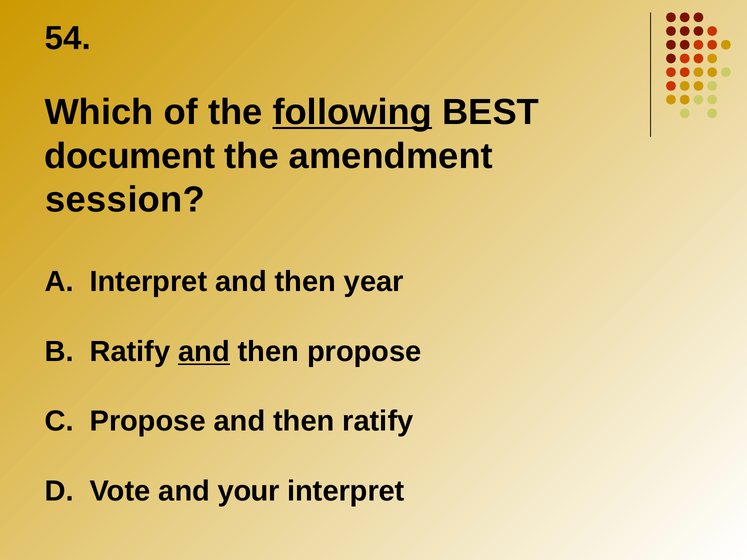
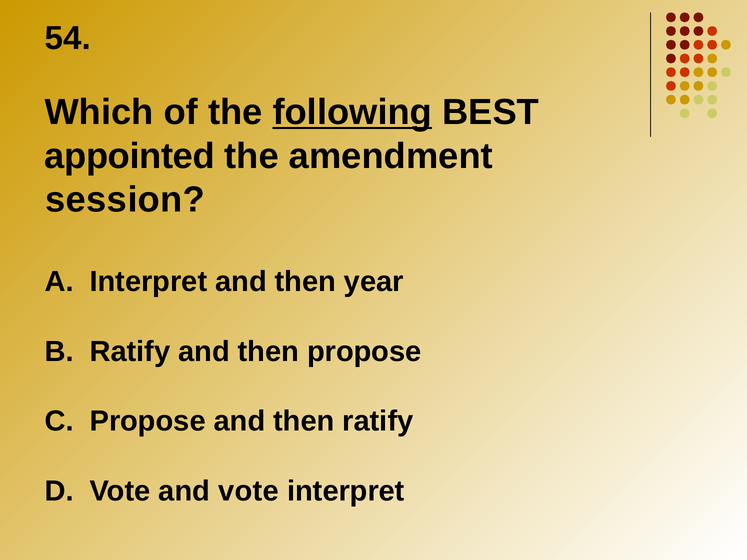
document: document -> appointed
and at (204, 352) underline: present -> none
and your: your -> vote
